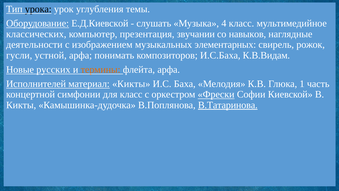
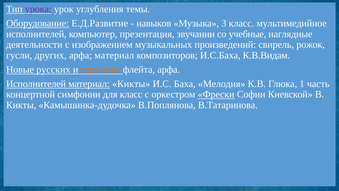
урока colour: black -> purple
Е.Д.Киевской: Е.Д.Киевской -> Е.Д.Развитие
слушать: слушать -> навыков
4: 4 -> 3
классических at (36, 34): классических -> исполнителей
навыков: навыков -> учебные
элементарных: элементарных -> произведений
устной: устной -> других
арфа понимать: понимать -> материал
В.Татаринова underline: present -> none
